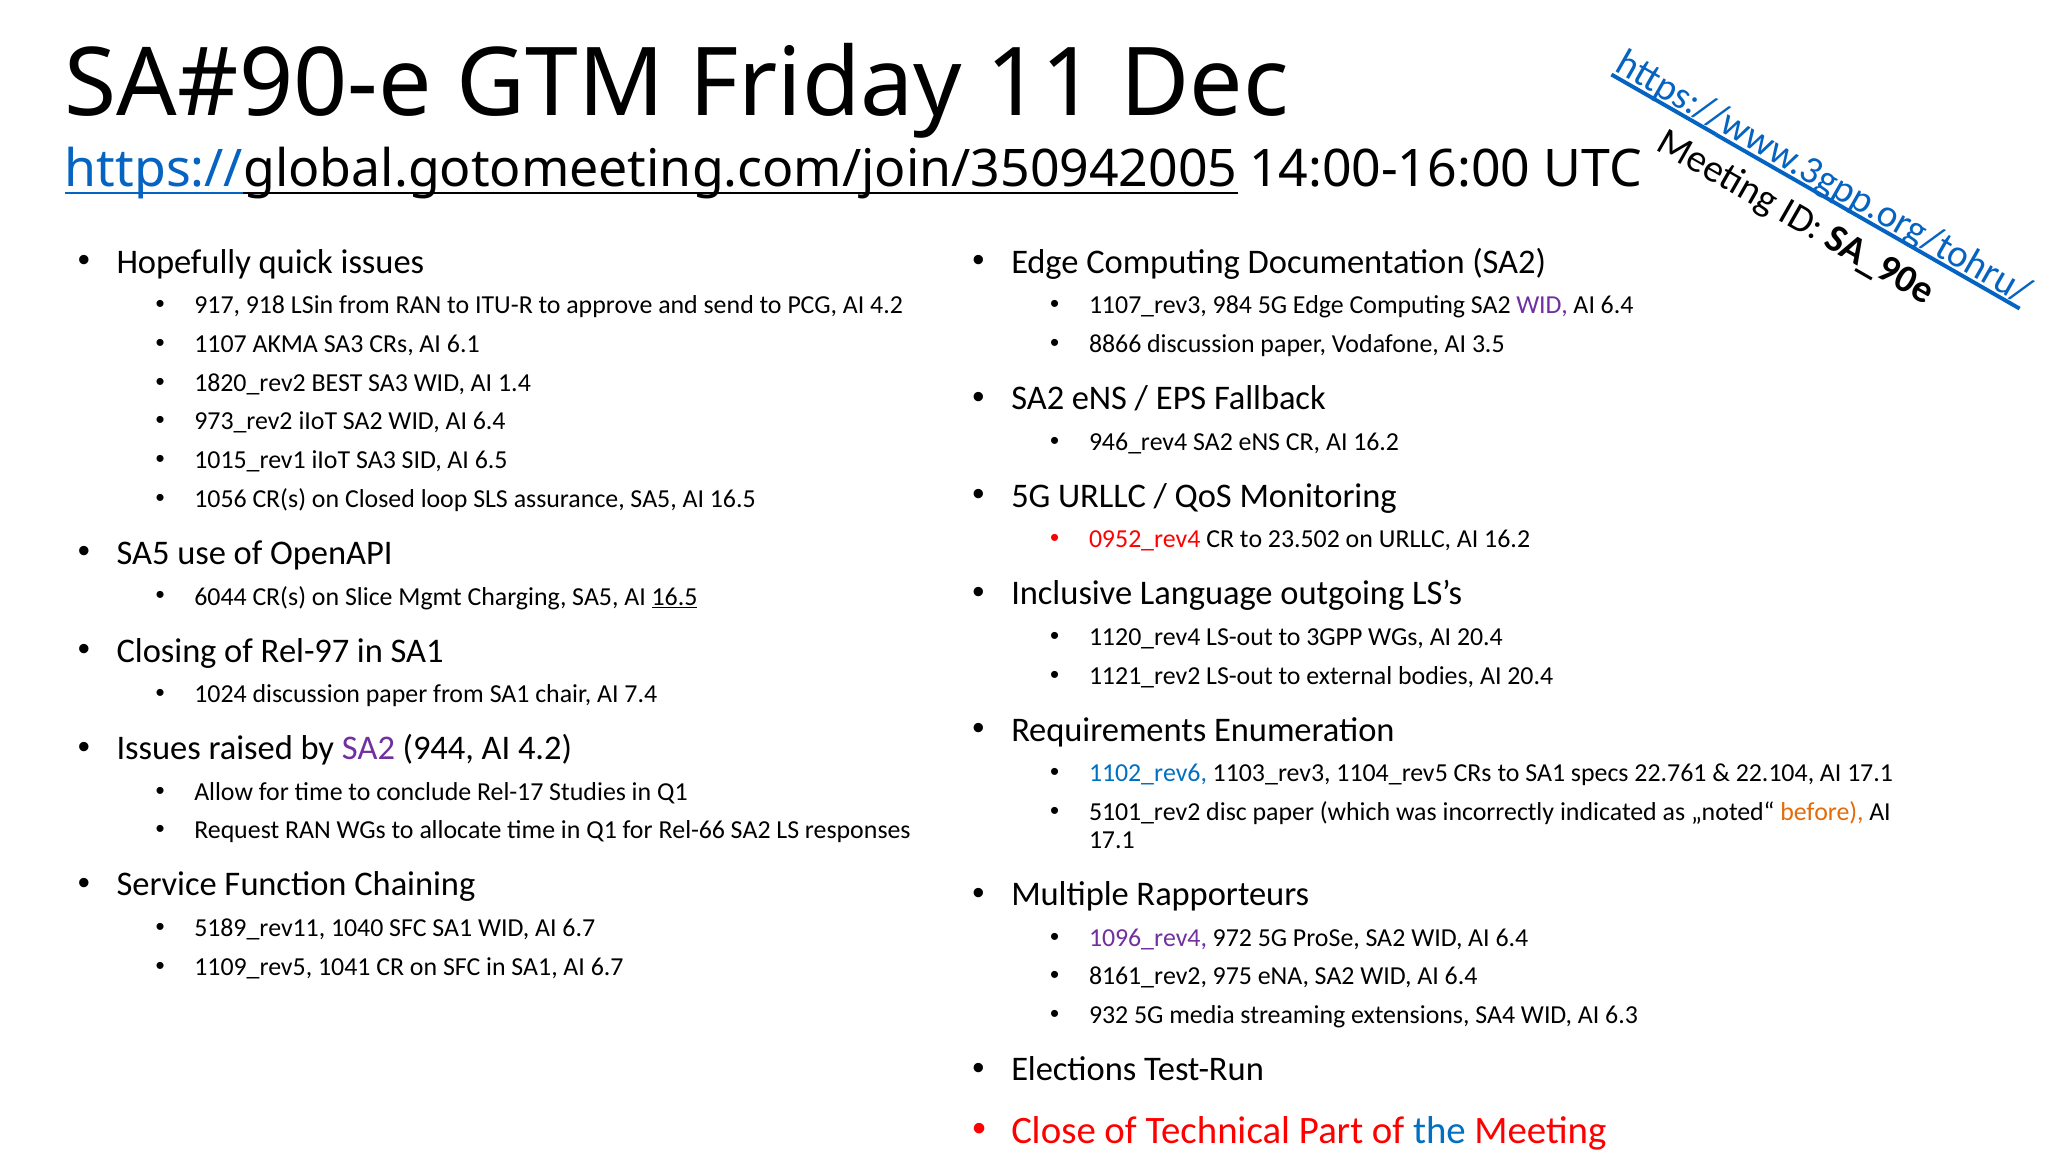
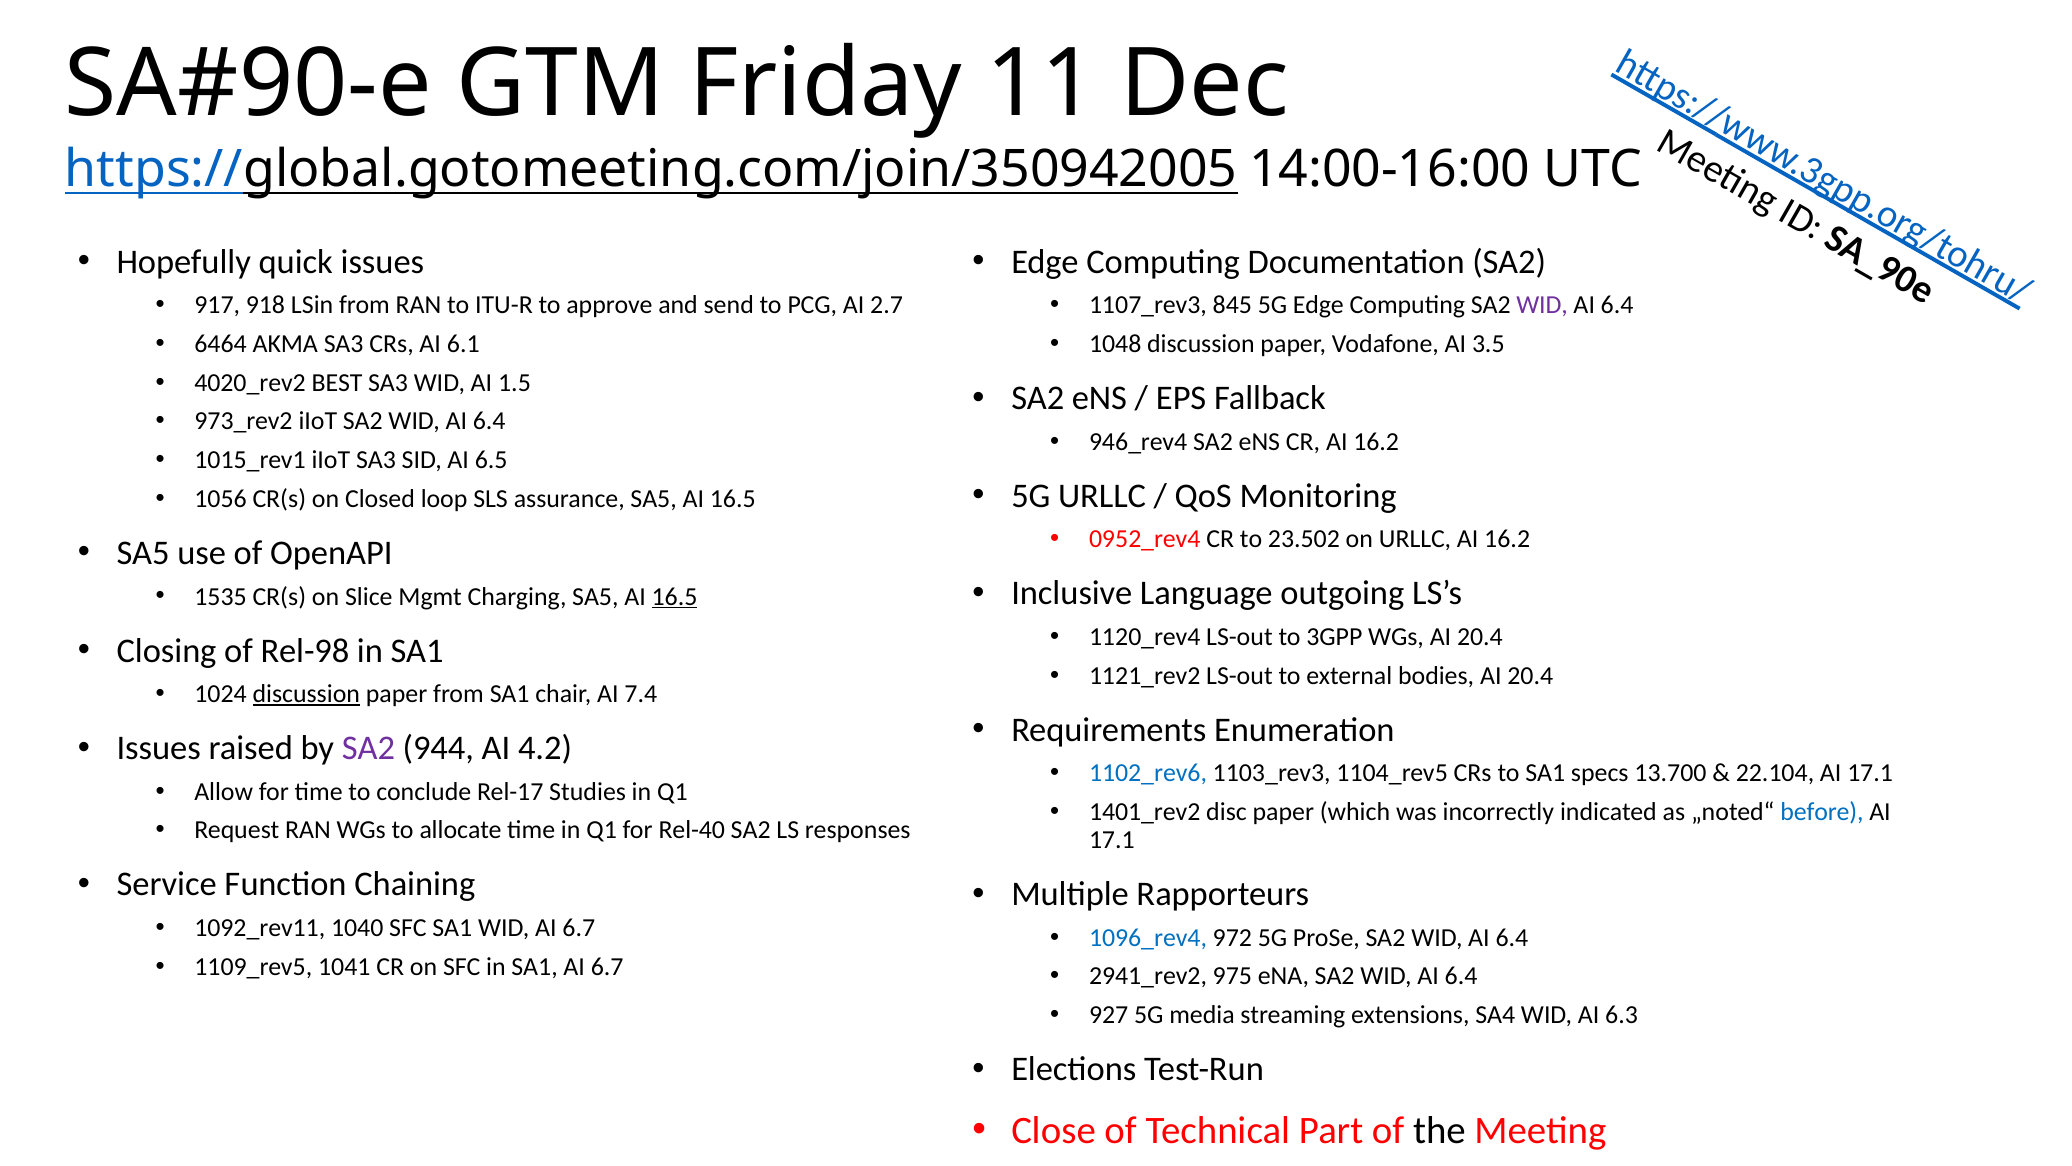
PCG AI 4.2: 4.2 -> 2.7
984: 984 -> 845
1107: 1107 -> 6464
8866: 8866 -> 1048
1820_rev2: 1820_rev2 -> 4020_rev2
1.4: 1.4 -> 1.5
6044: 6044 -> 1535
Rel-97: Rel-97 -> Rel-98
discussion at (306, 694) underline: none -> present
22.761: 22.761 -> 13.700
5101_rev2: 5101_rev2 -> 1401_rev2
before colour: orange -> blue
Rel-66: Rel-66 -> Rel-40
5189_rev11: 5189_rev11 -> 1092_rev11
1096_rev4 colour: purple -> blue
8161_rev2: 8161_rev2 -> 2941_rev2
932: 932 -> 927
the colour: blue -> black
